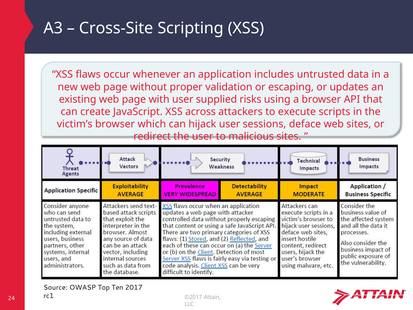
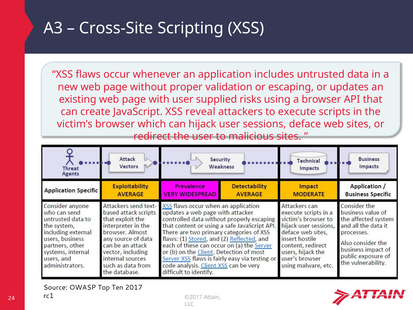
across: across -> reveal
